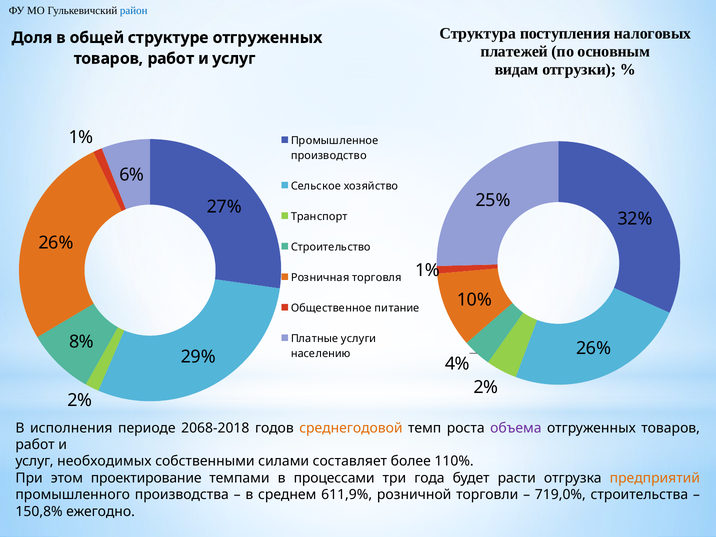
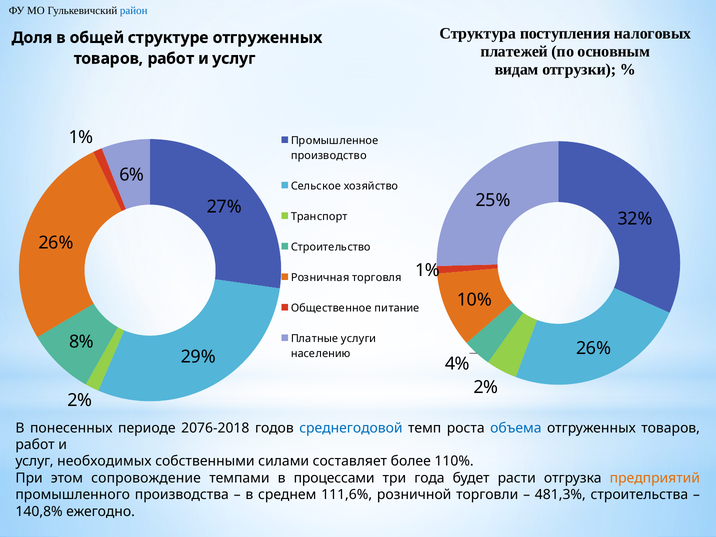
исполнения: исполнения -> понесенных
2068-2018: 2068-2018 -> 2076-2018
среднегодовой colour: orange -> blue
объема colour: purple -> blue
проектирование: проектирование -> сопровождение
611,9%: 611,9% -> 111,6%
719,0%: 719,0% -> 481,3%
150,8%: 150,8% -> 140,8%
